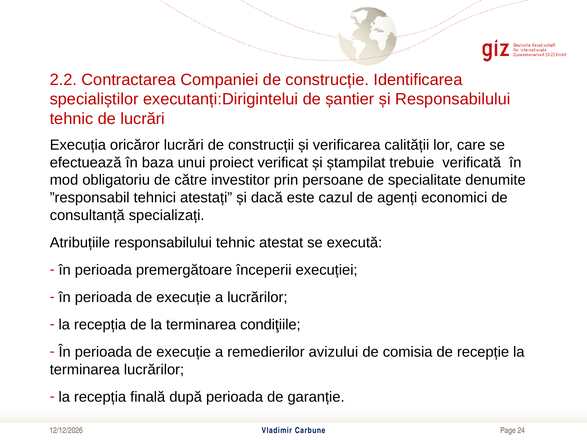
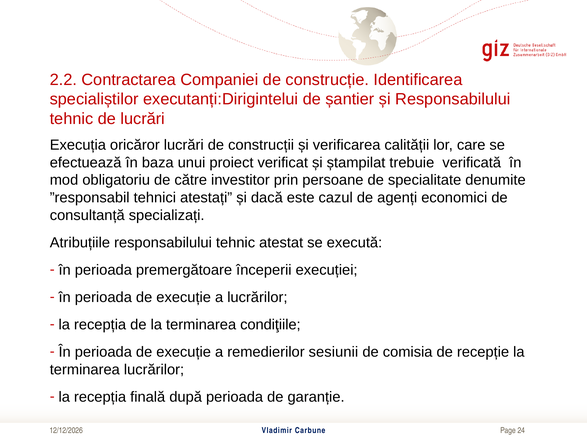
avizului: avizului -> sesiunii
